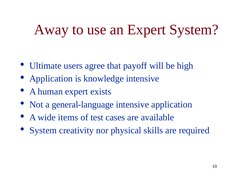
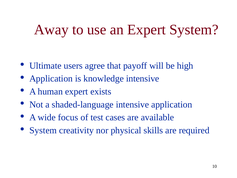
general-language: general-language -> shaded-language
items: items -> focus
